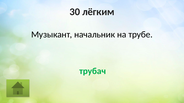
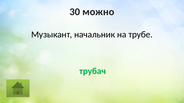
лёгким: лёгким -> можно
